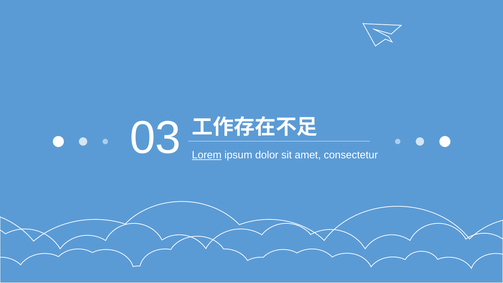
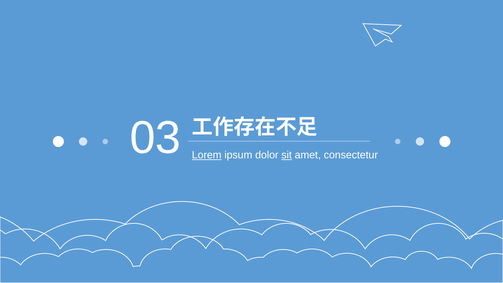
sit underline: none -> present
